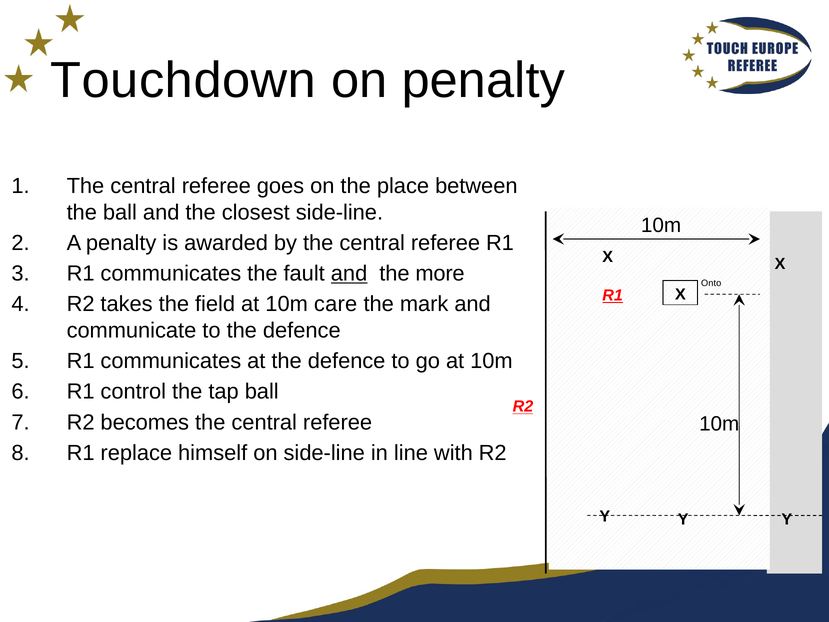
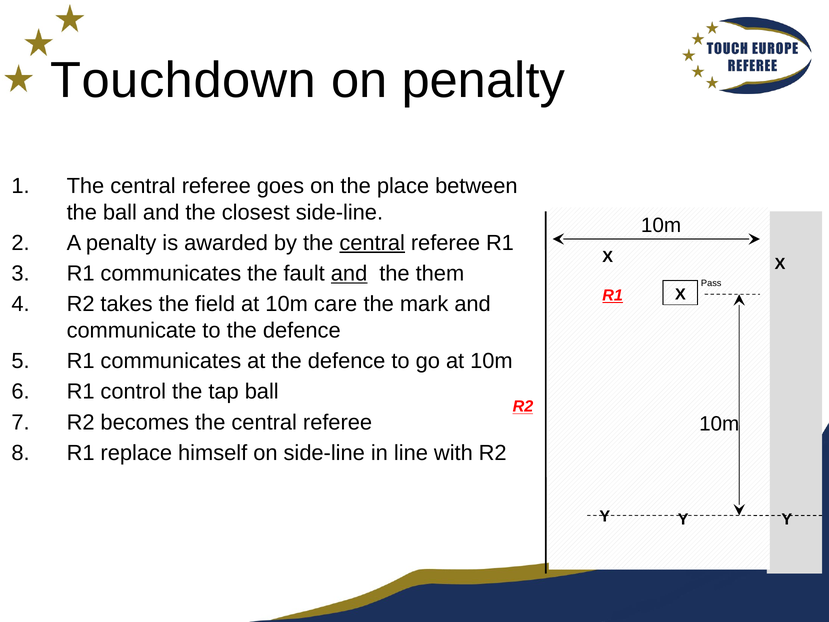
central at (372, 243) underline: none -> present
more: more -> them
Onto: Onto -> Pass
